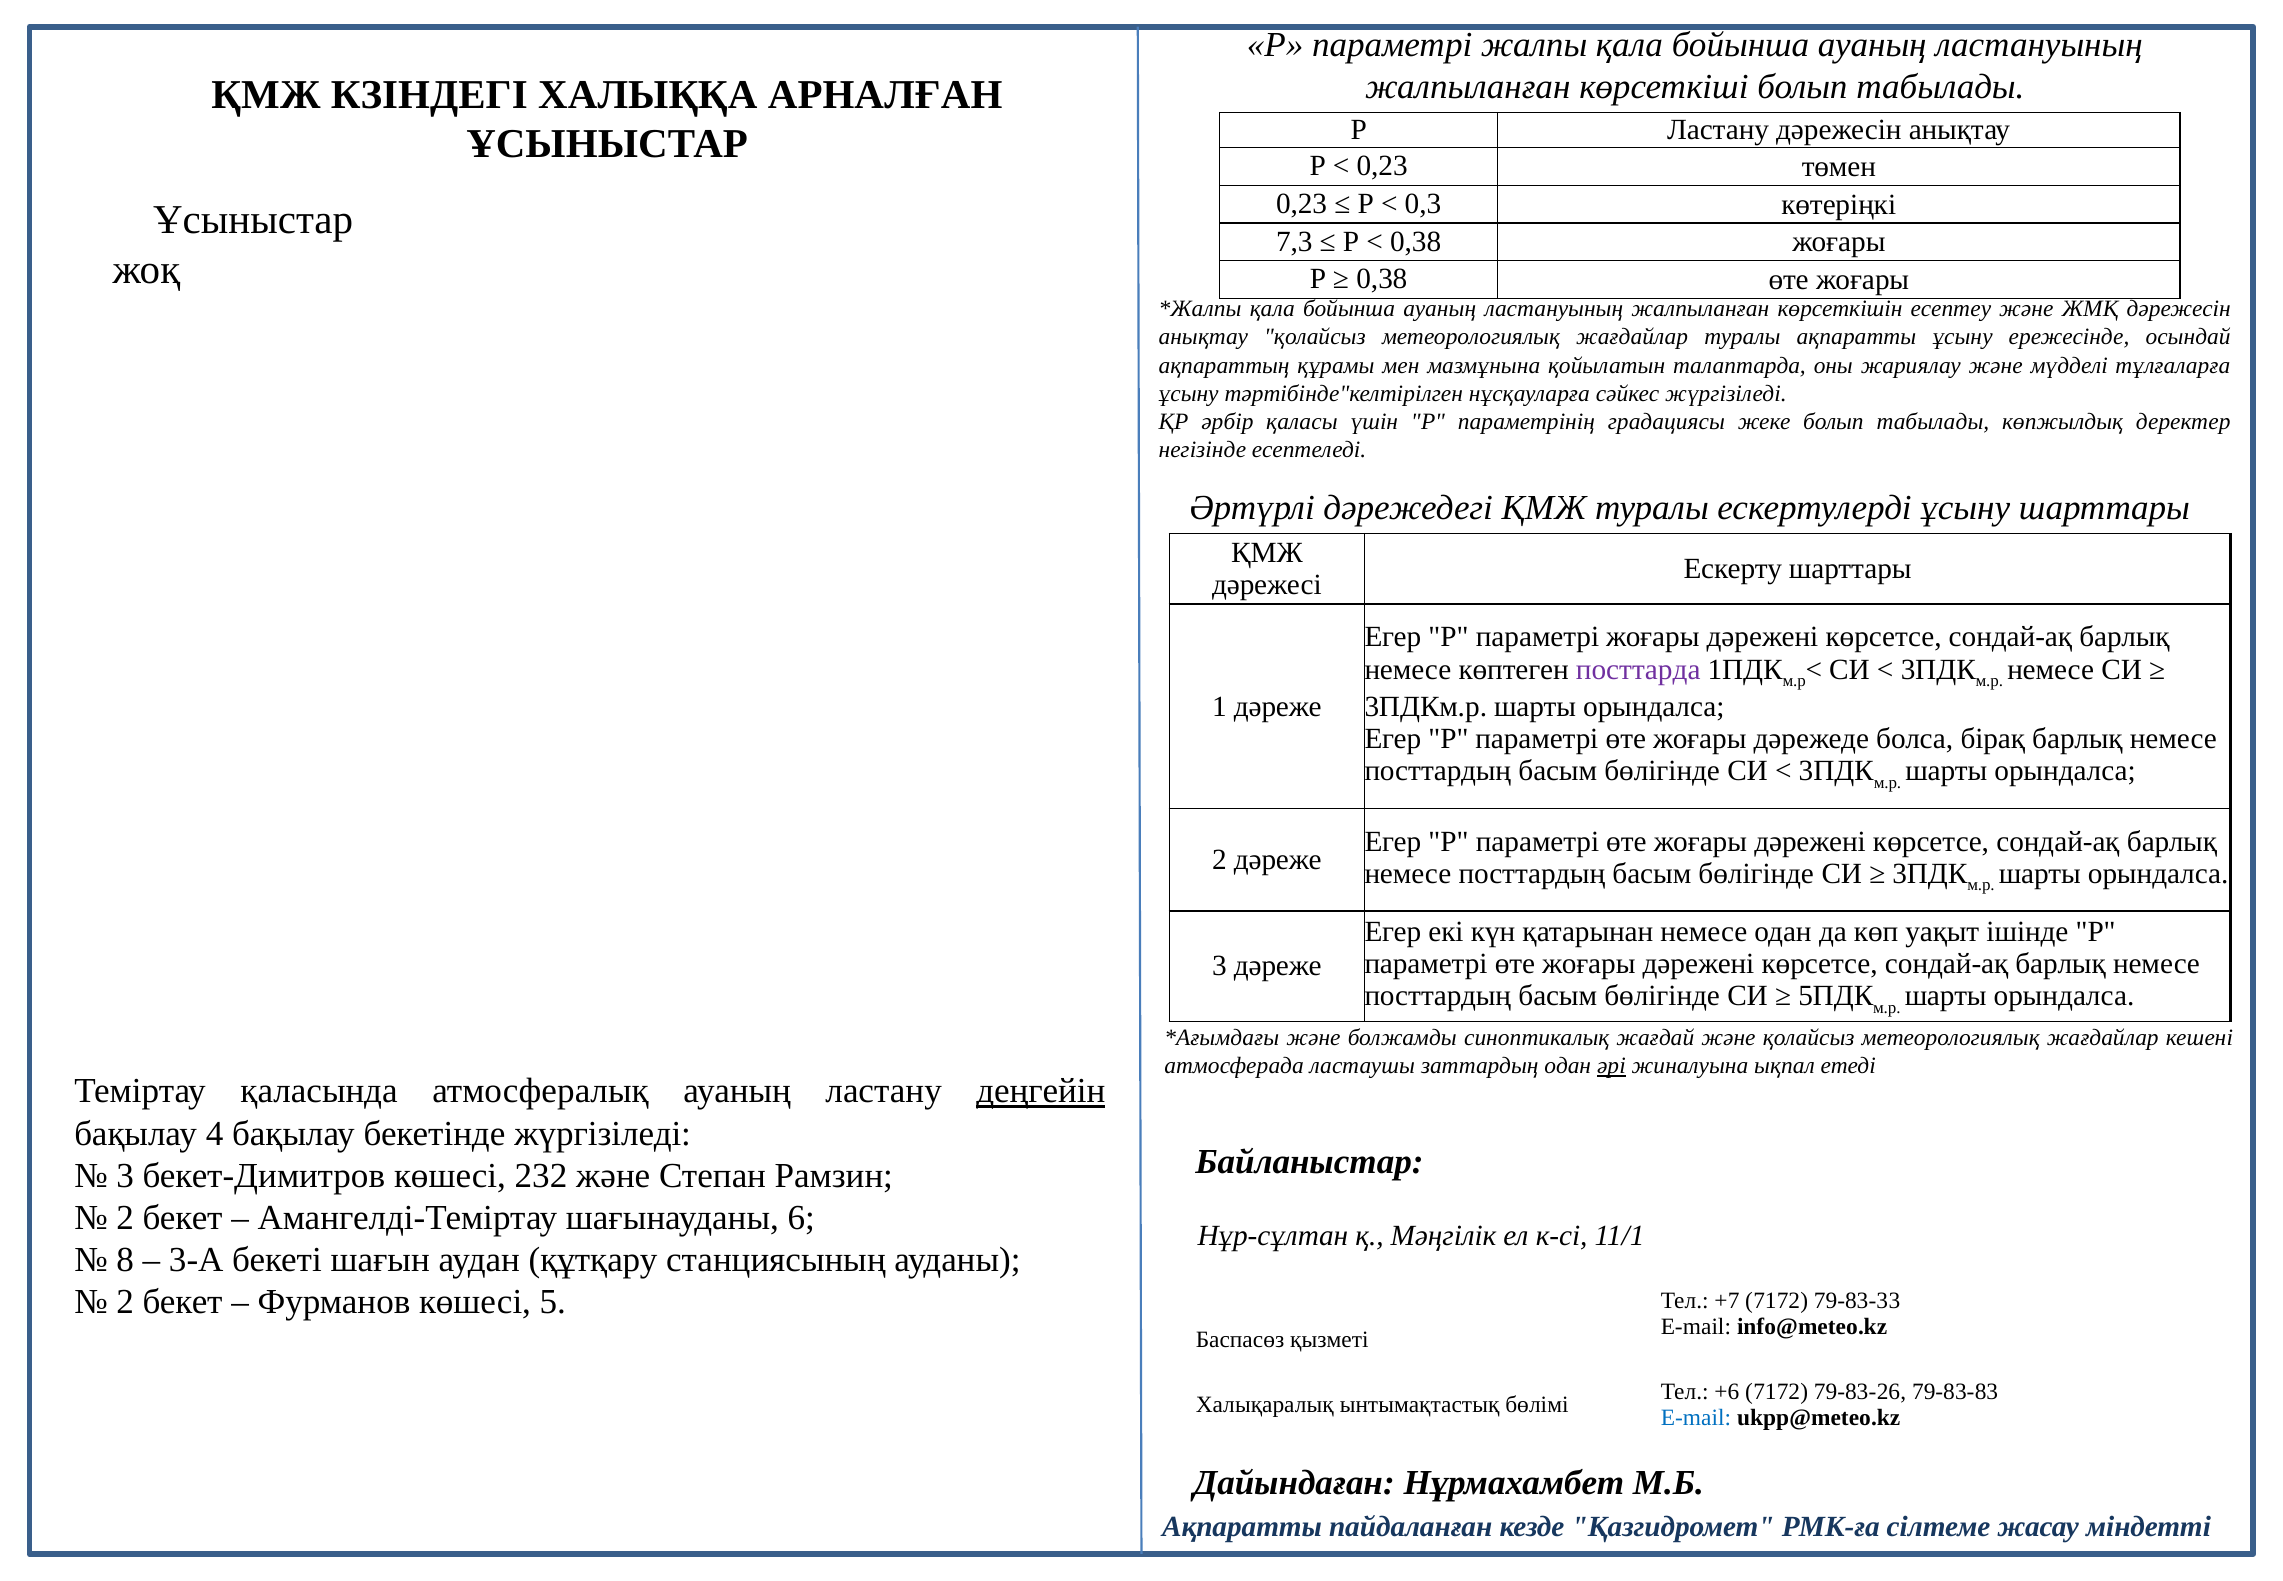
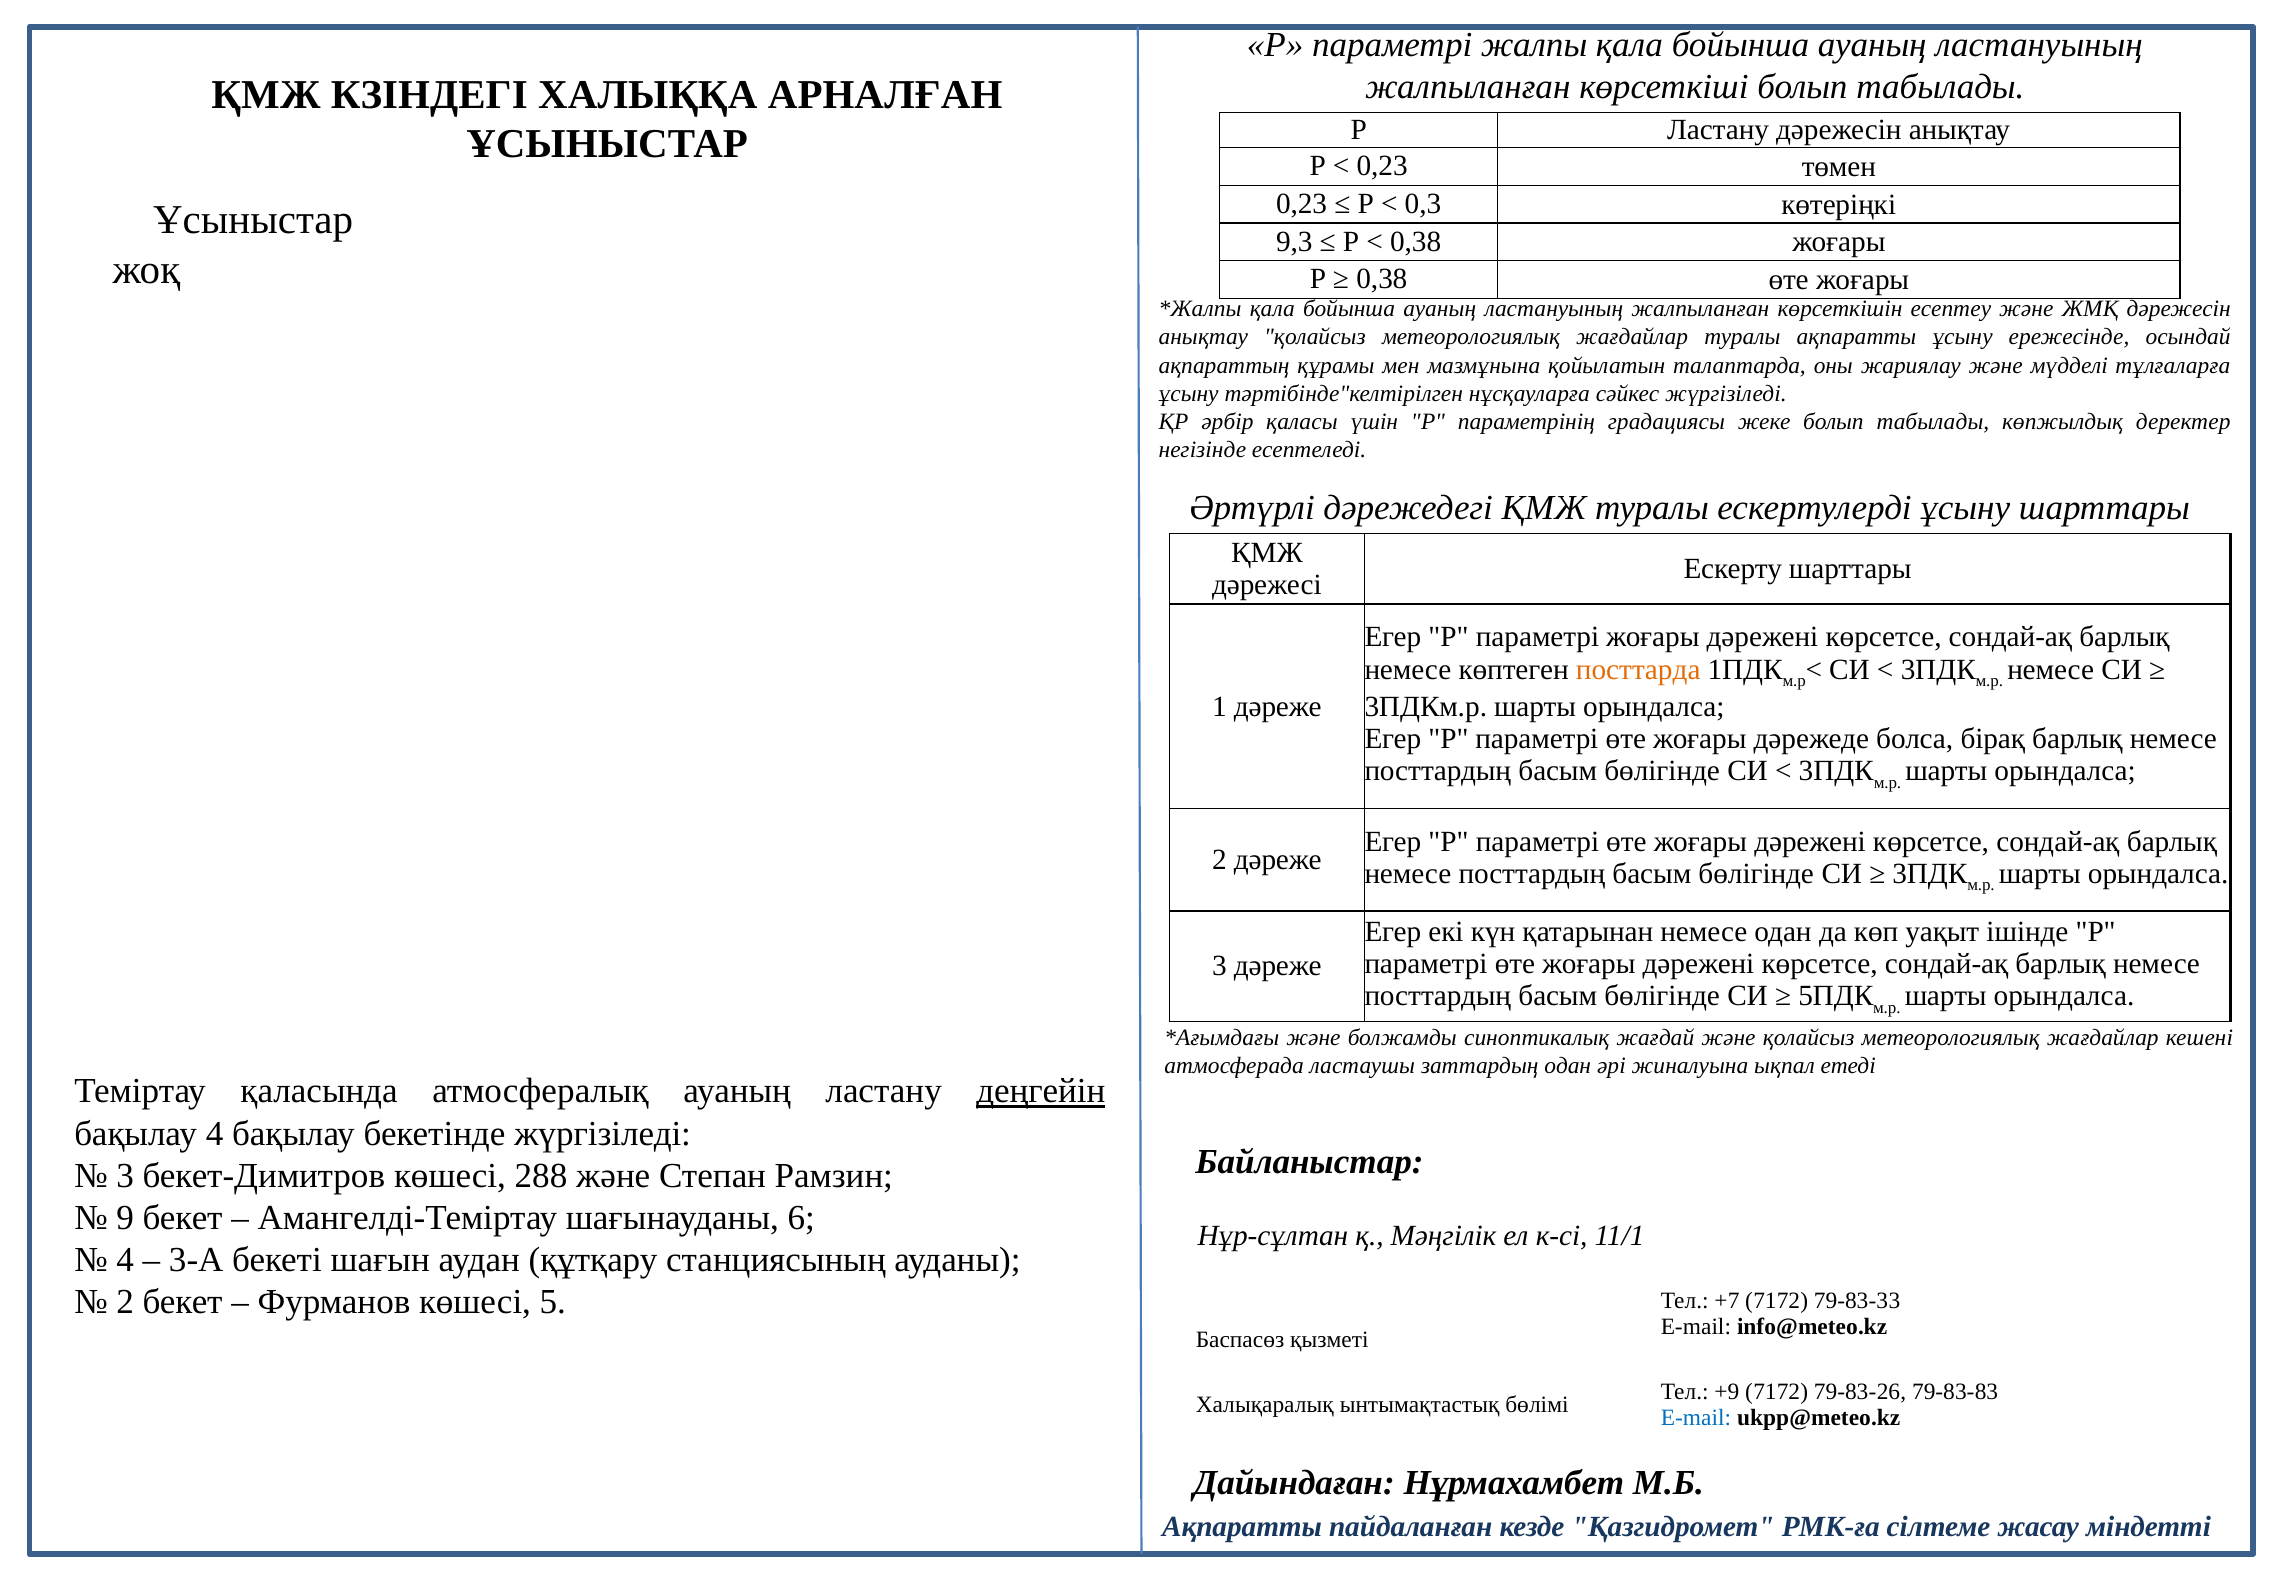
7,3: 7,3 -> 9,3
посттарда colour: purple -> orange
әрі underline: present -> none
232: 232 -> 288
2 at (125, 1217): 2 -> 9
8 at (125, 1260): 8 -> 4
+6: +6 -> +9
